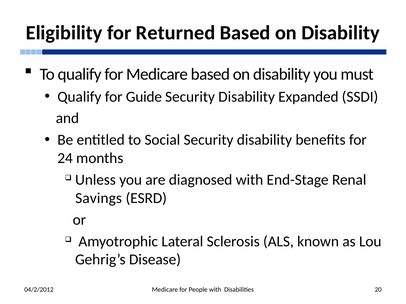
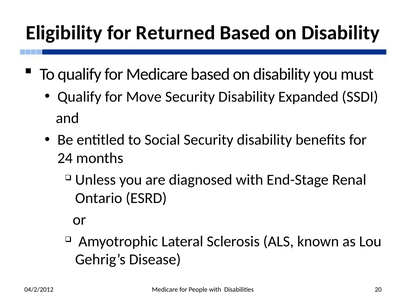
Guide: Guide -> Move
Savings: Savings -> Ontario
